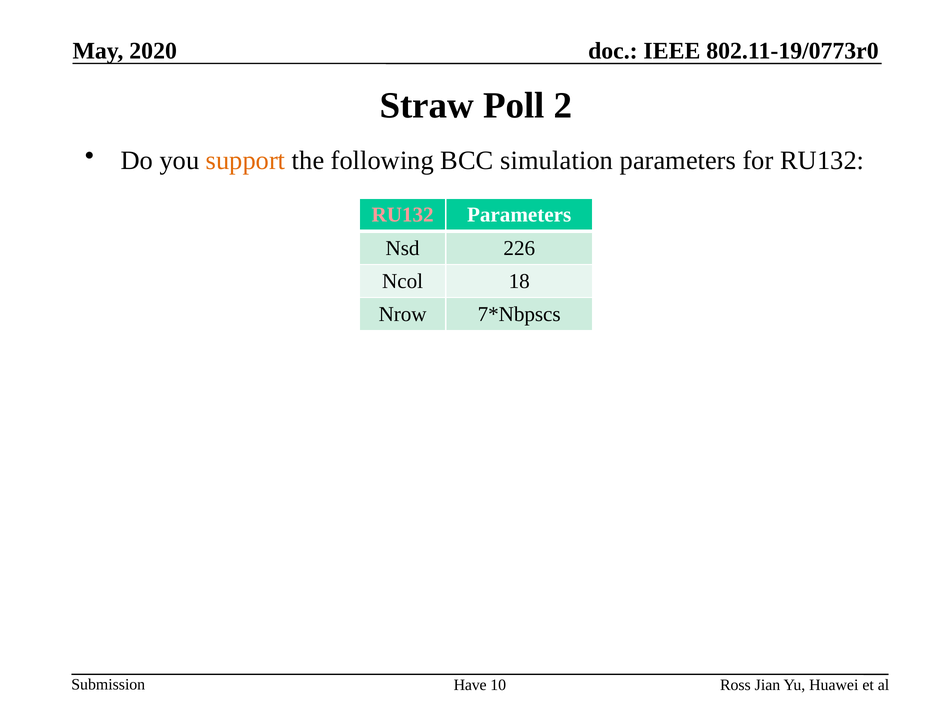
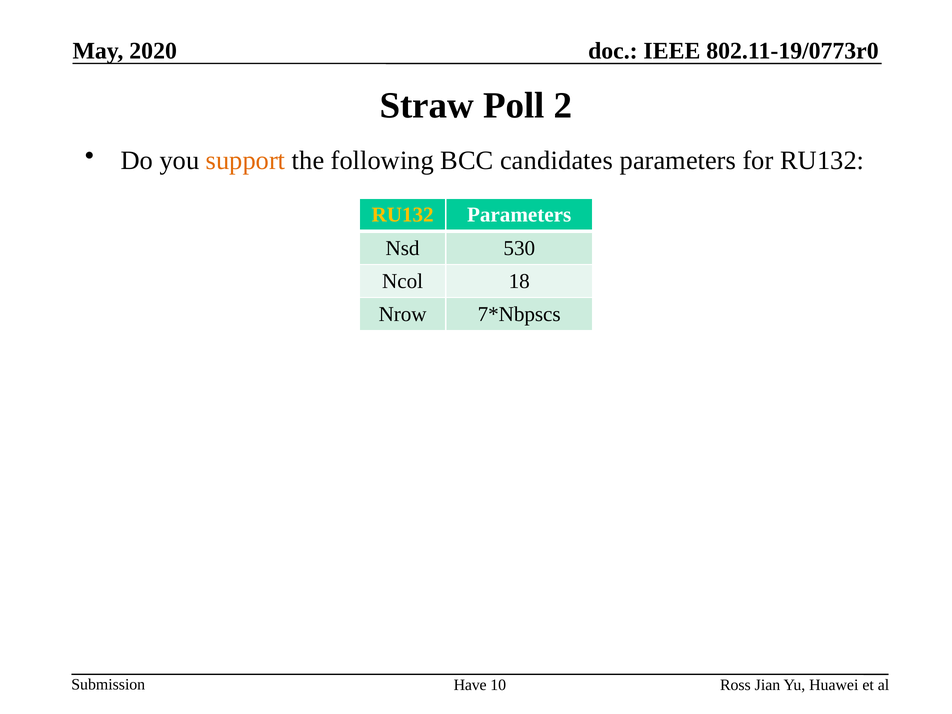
simulation: simulation -> candidates
RU132 at (403, 215) colour: pink -> yellow
226: 226 -> 530
